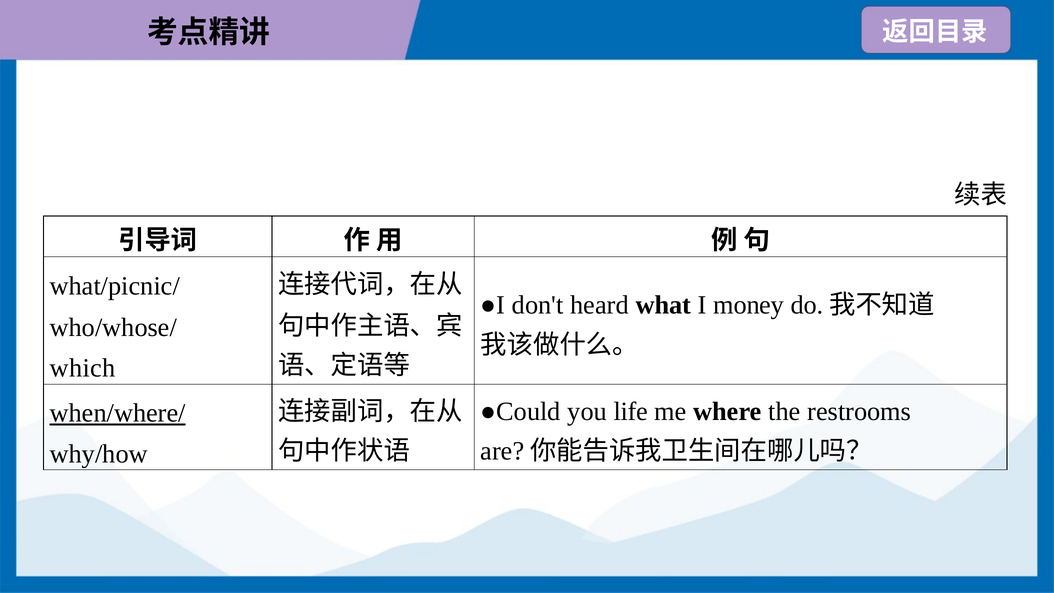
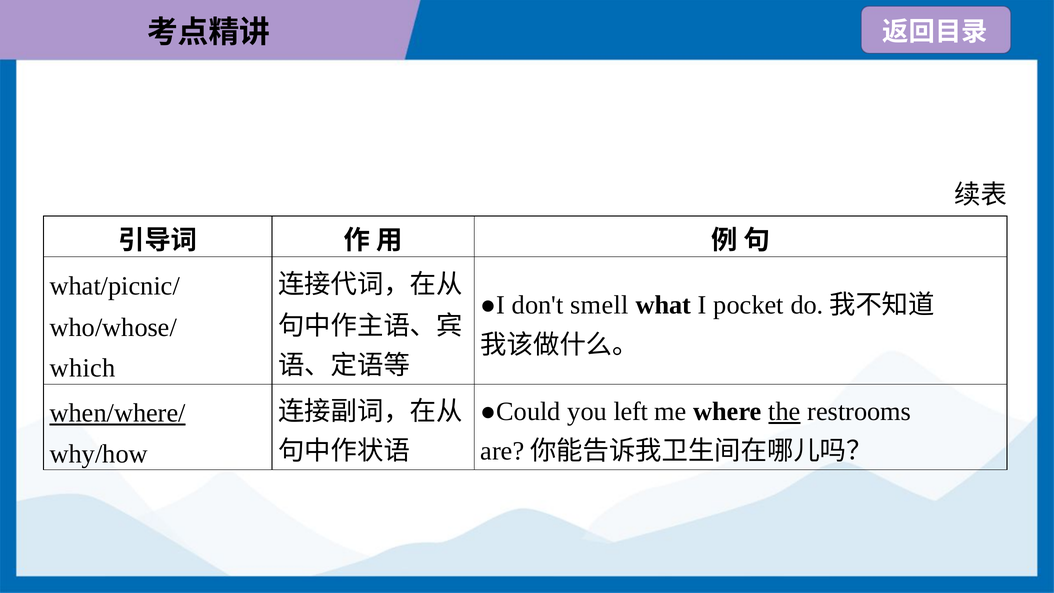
heard: heard -> smell
money: money -> pocket
life: life -> left
the underline: none -> present
